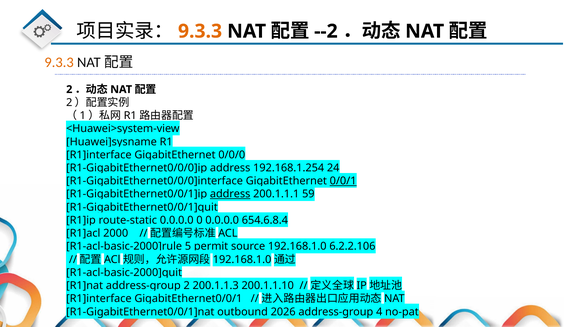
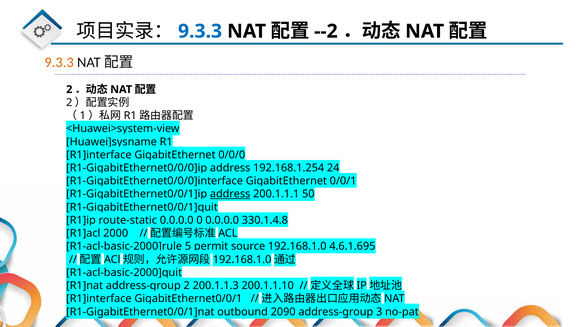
9.3.3 at (200, 31) colour: orange -> blue
0/0/1 underline: present -> none
59: 59 -> 50
654.6.8.4: 654.6.8.4 -> 330.1.4.8
6.2.2.106: 6.2.2.106 -> 4.6.1.695
2026: 2026 -> 2090
4: 4 -> 3
